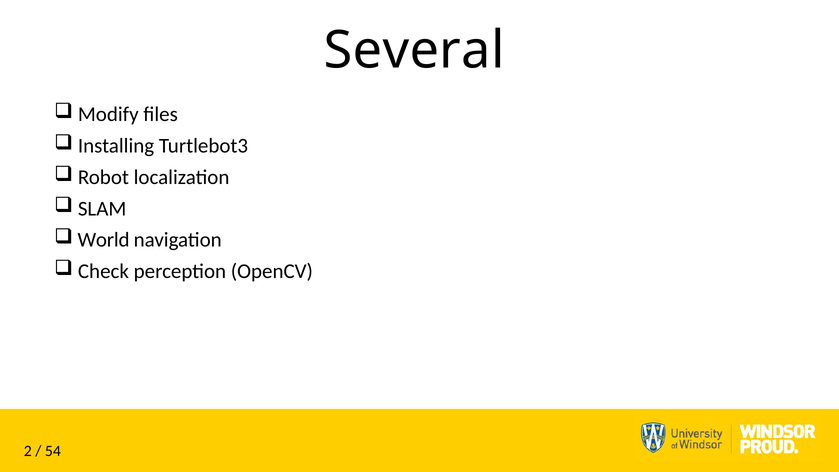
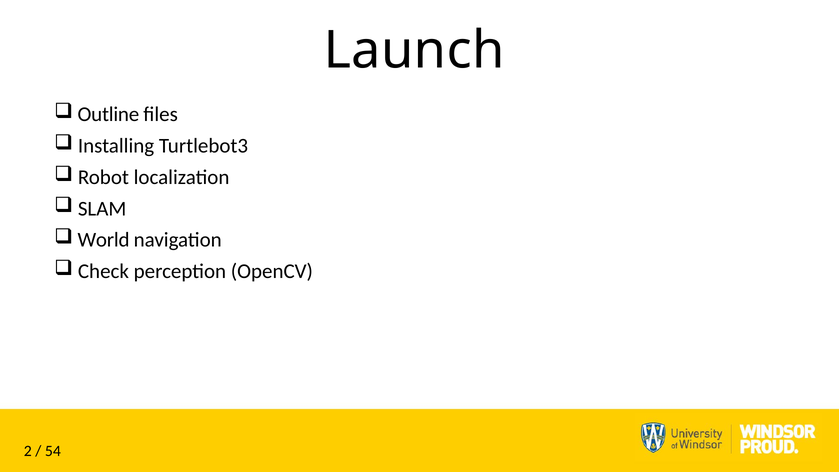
Several: Several -> Launch
Modify: Modify -> Outline
